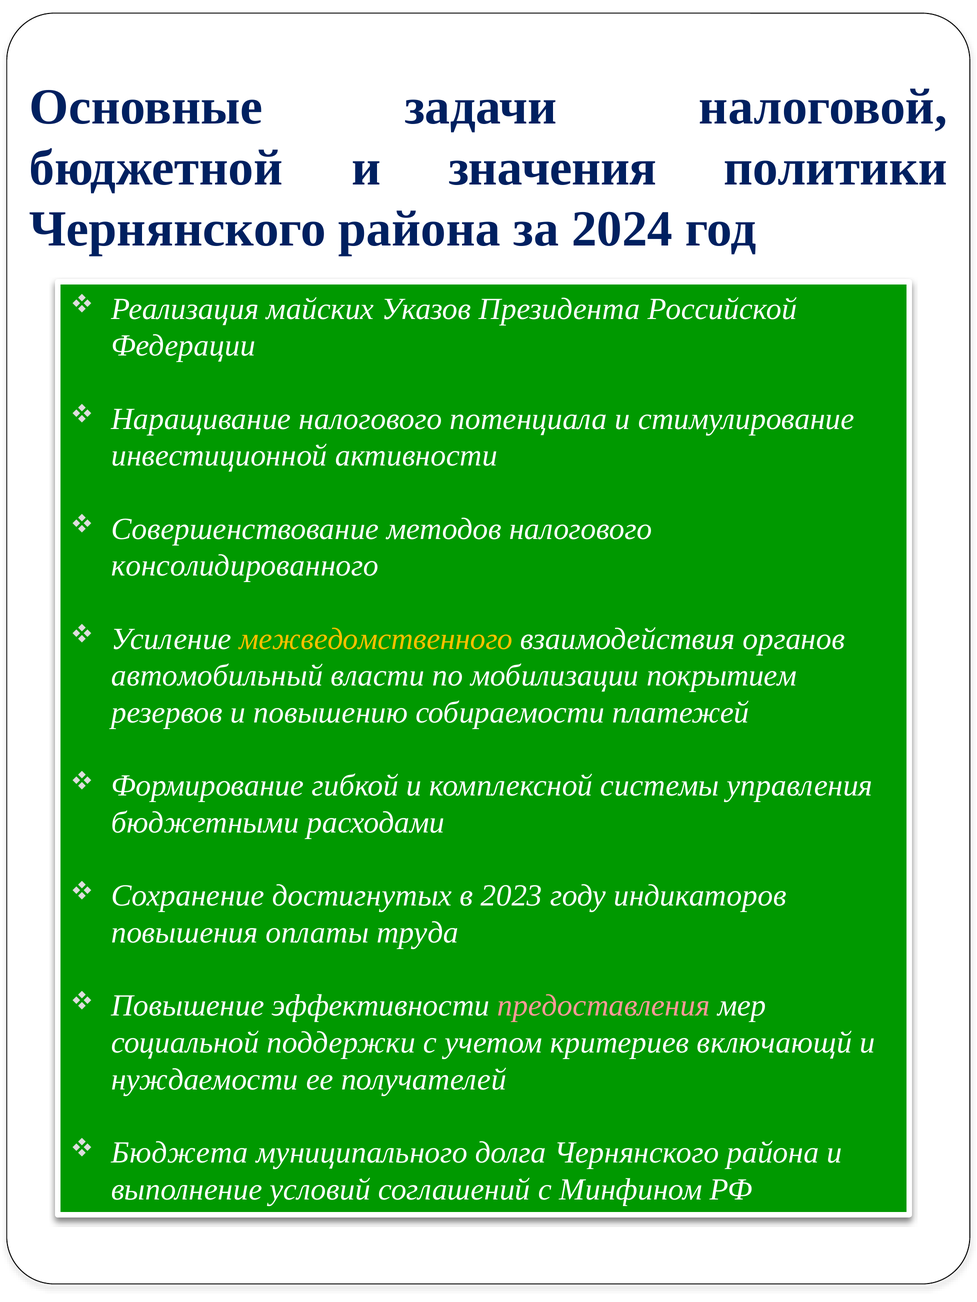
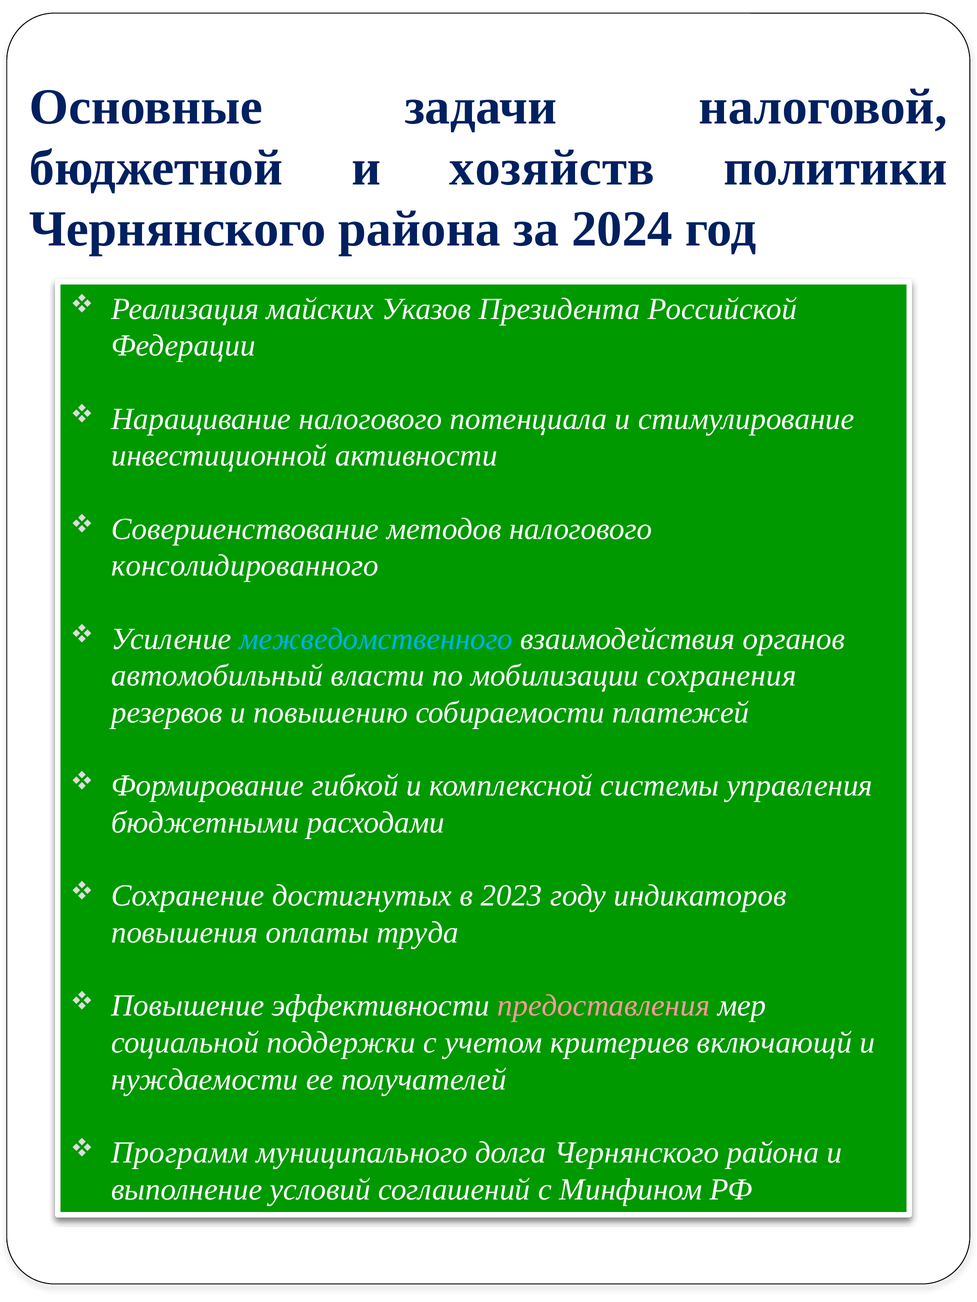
значения: значения -> хозяйств
межведомственного colour: yellow -> light blue
покрытием: покрытием -> сохранения
Бюджета: Бюджета -> Программ
